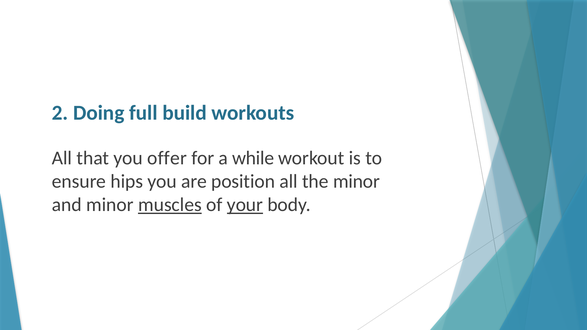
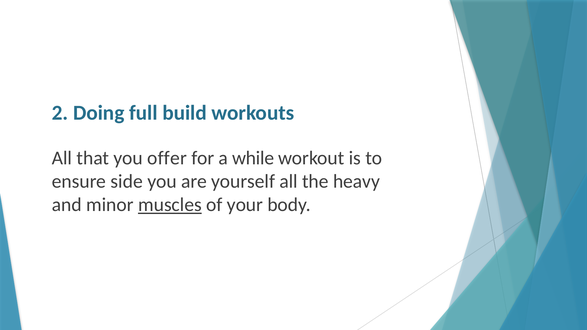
hips: hips -> side
position: position -> yourself
the minor: minor -> heavy
your underline: present -> none
